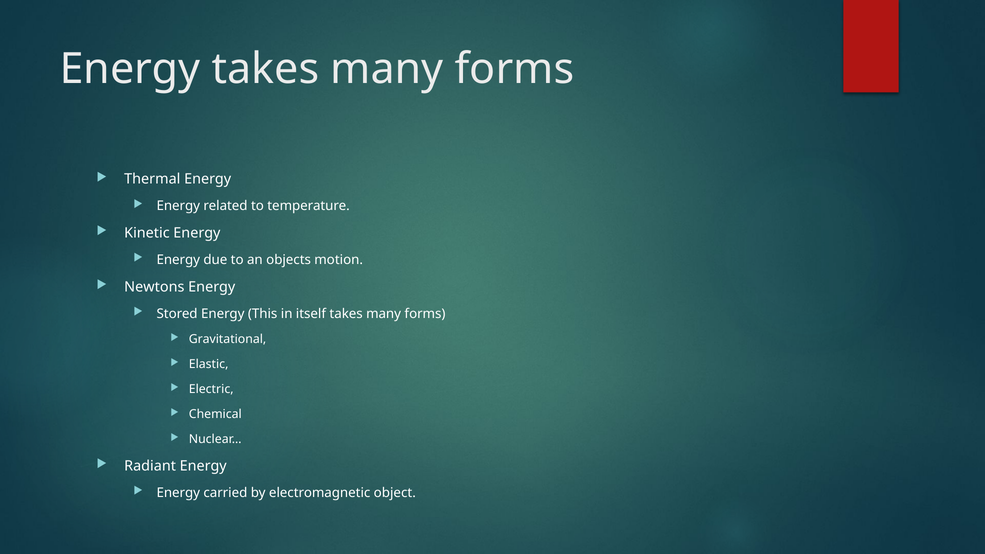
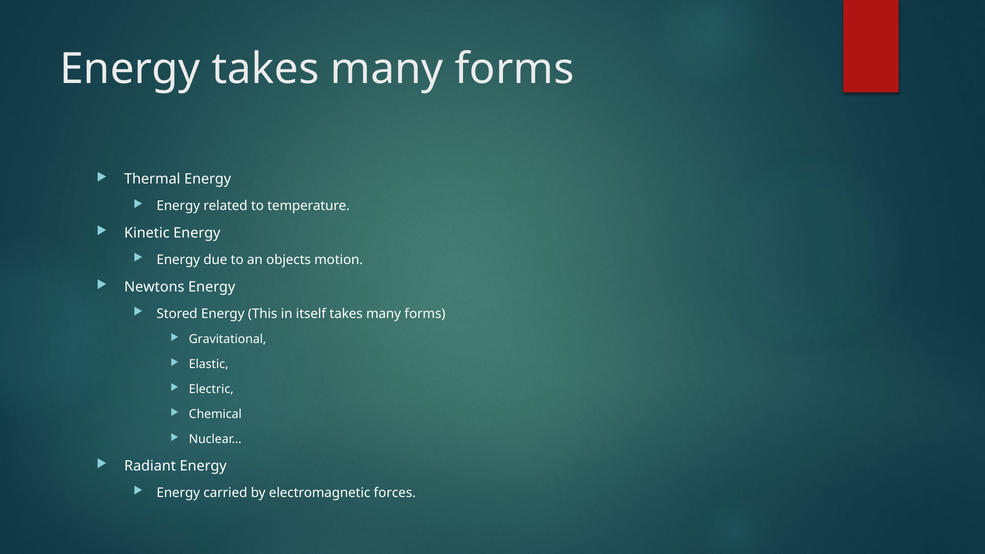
object: object -> forces
